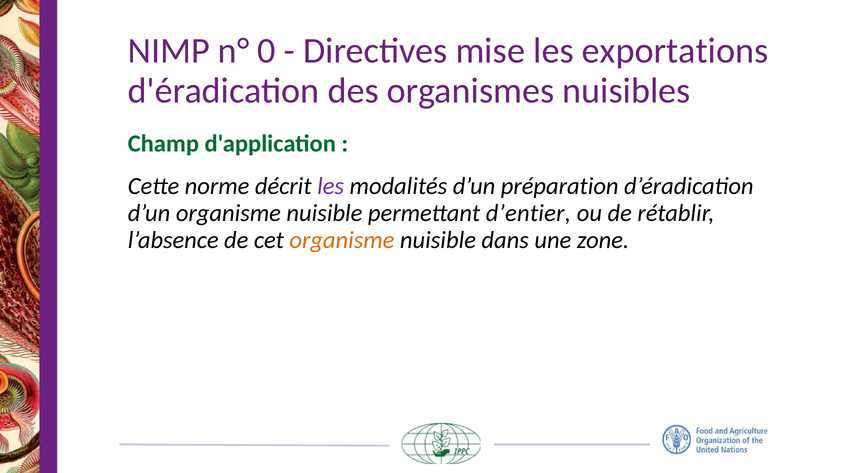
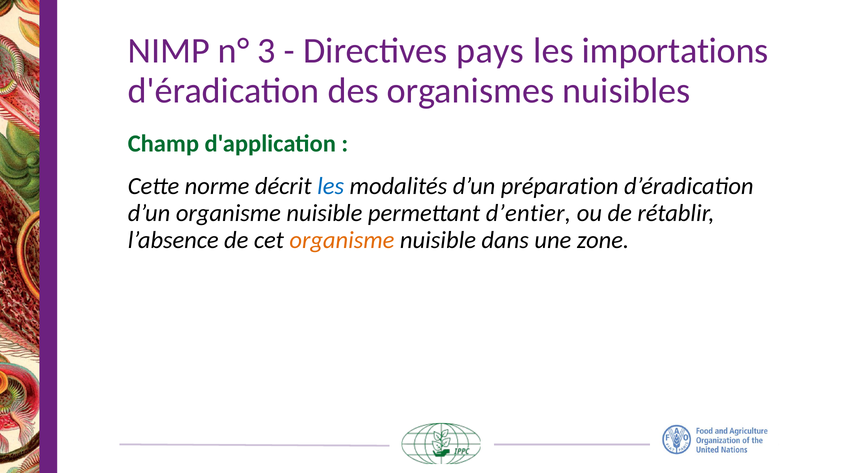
0: 0 -> 3
mise: mise -> pays
exportations: exportations -> importations
les at (331, 186) colour: purple -> blue
